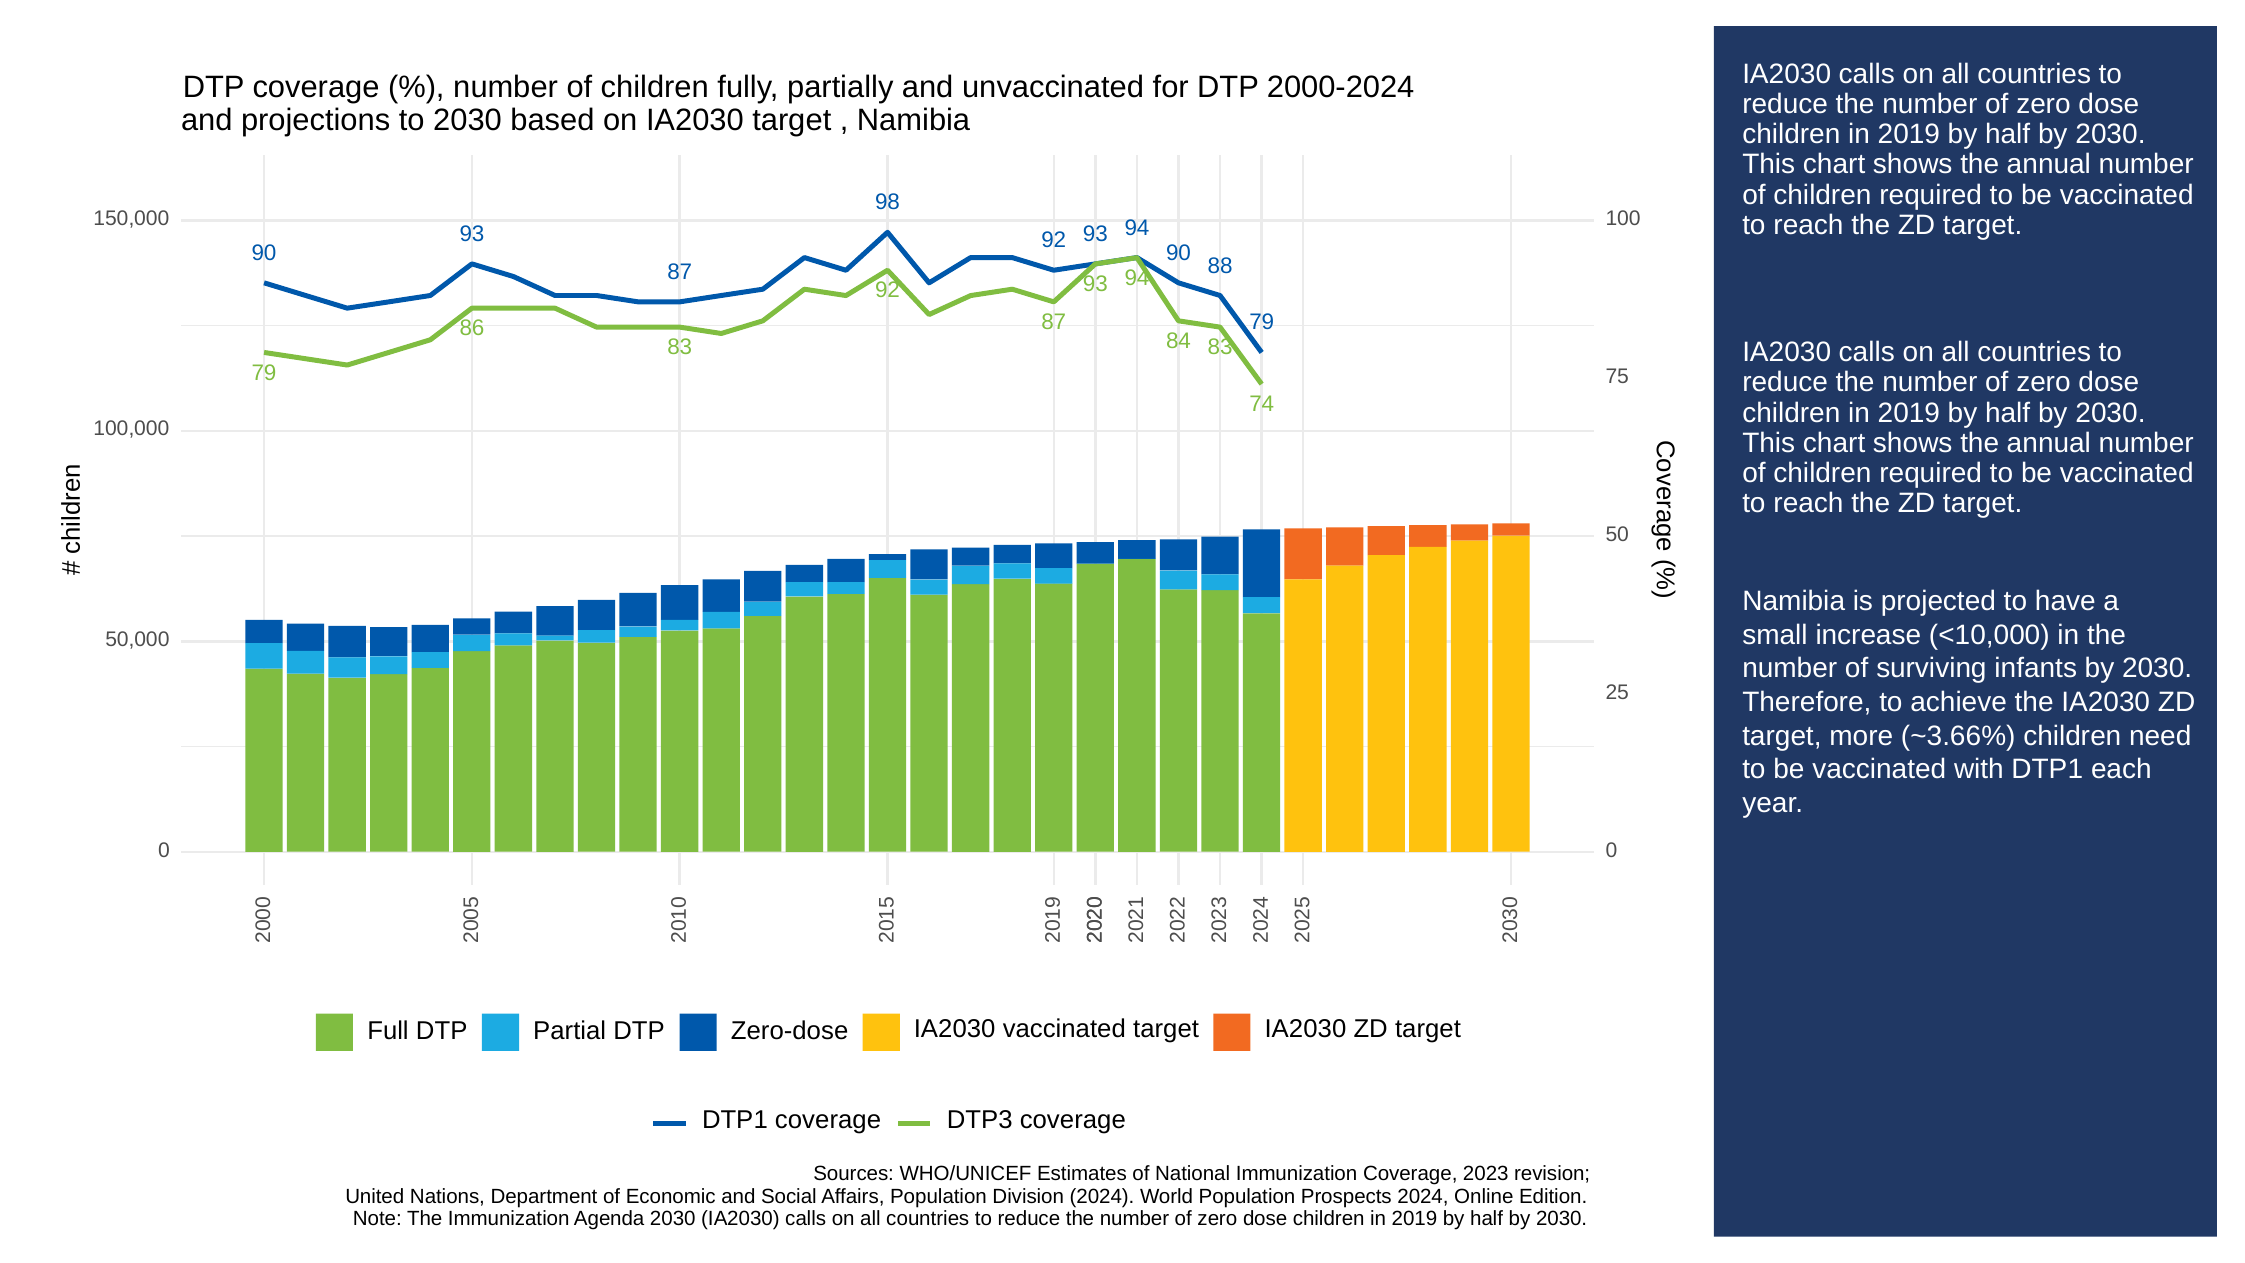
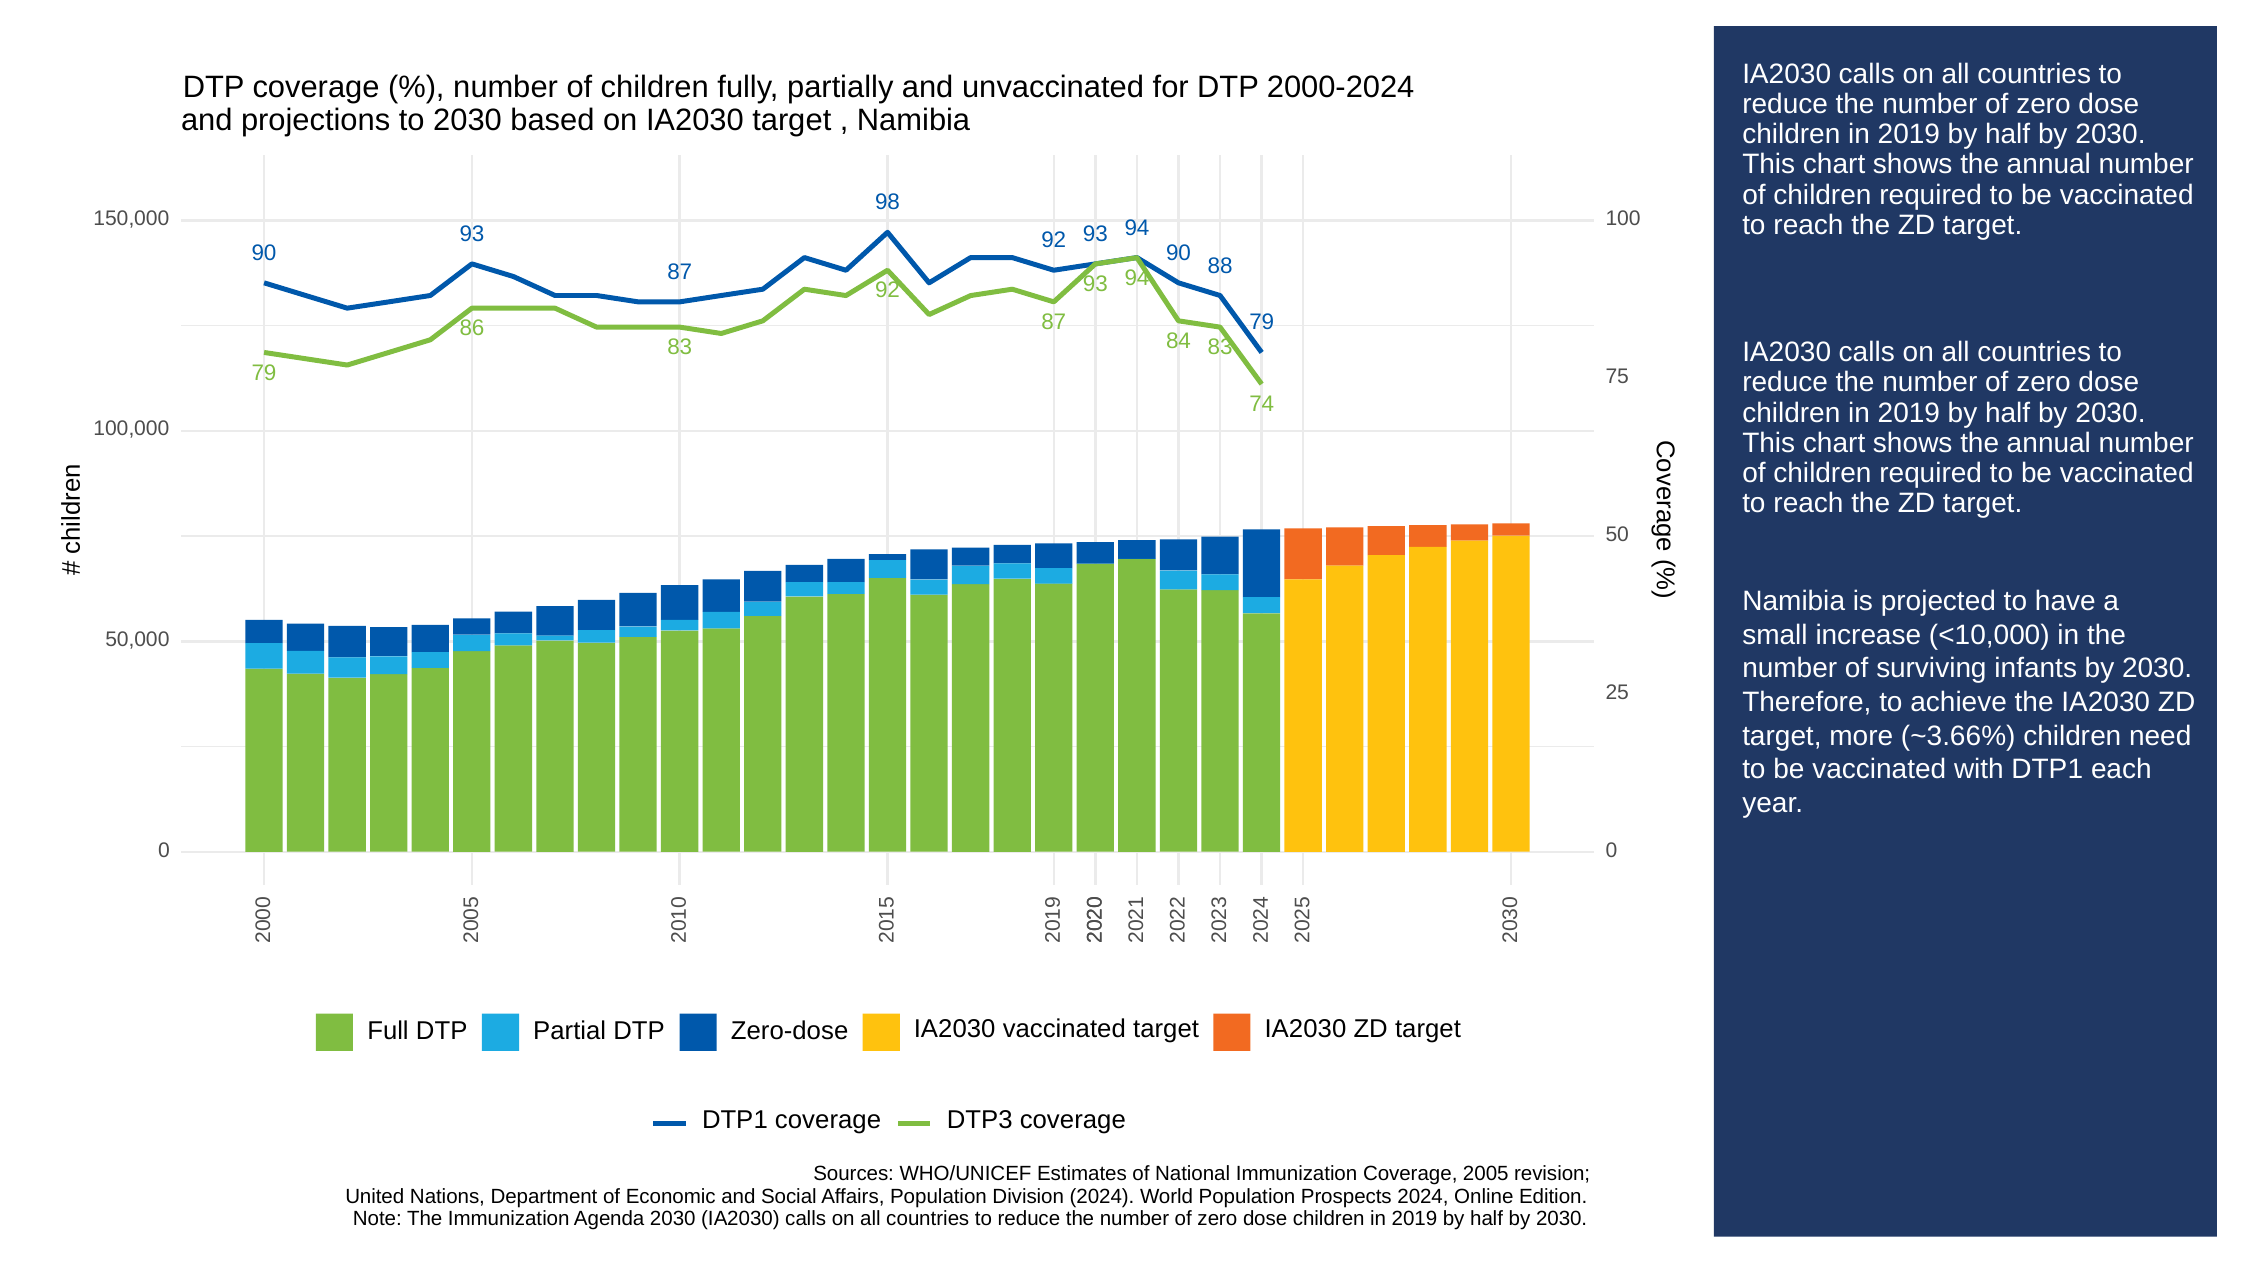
2023: 2023 -> 2005
